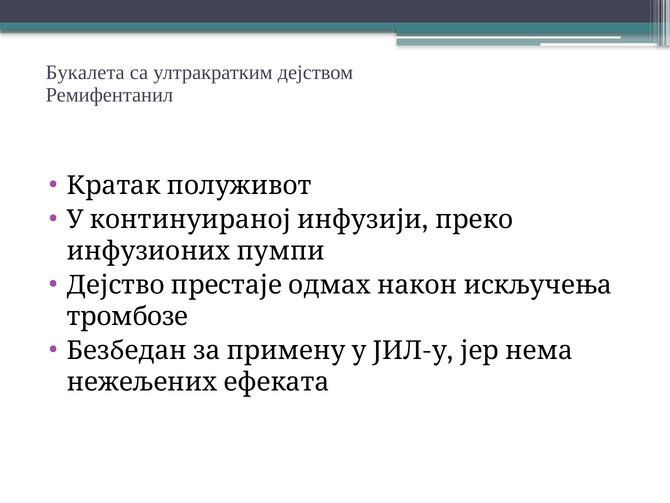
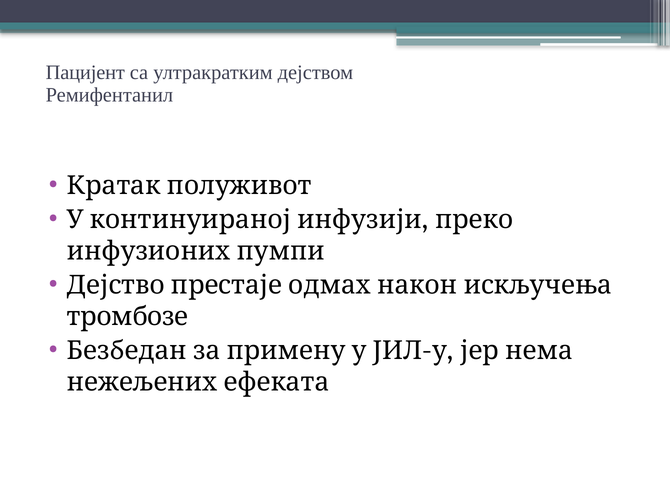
Букалета: Букалета -> Пацијент
